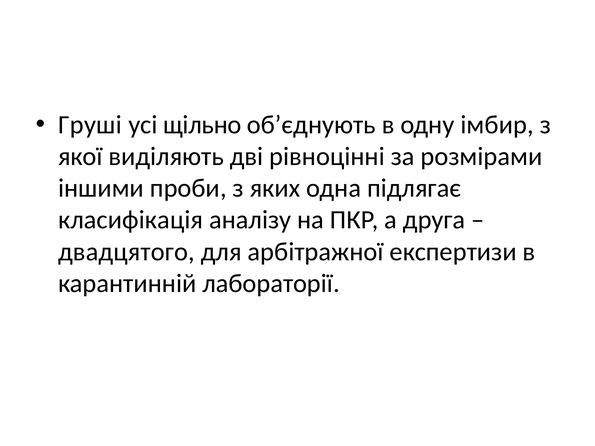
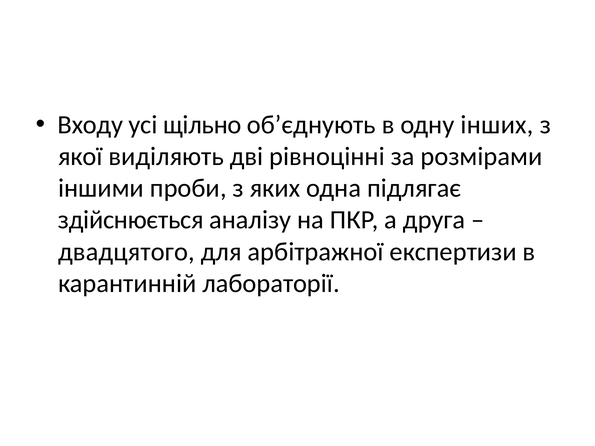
Груші: Груші -> Входу
імбир: імбир -> інших
класифікація: класифікація -> здійснюється
